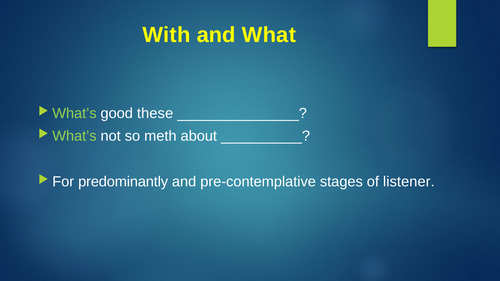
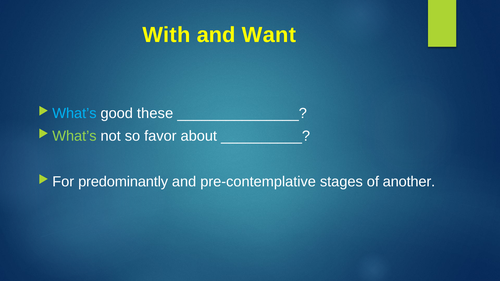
What: What -> Want
What’s at (74, 114) colour: light green -> light blue
meth: meth -> favor
listener: listener -> another
